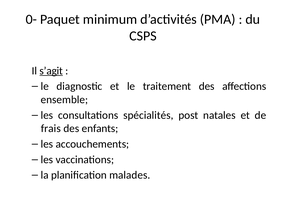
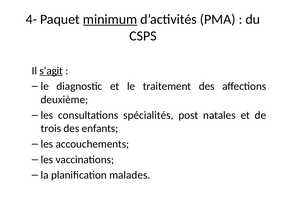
0-: 0- -> 4-
minimum underline: none -> present
ensemble: ensemble -> deuxième
frais: frais -> trois
